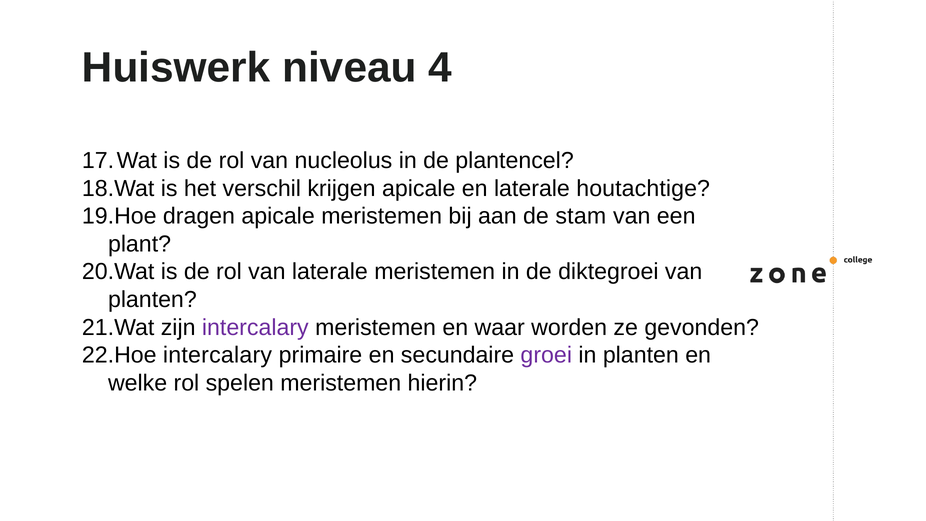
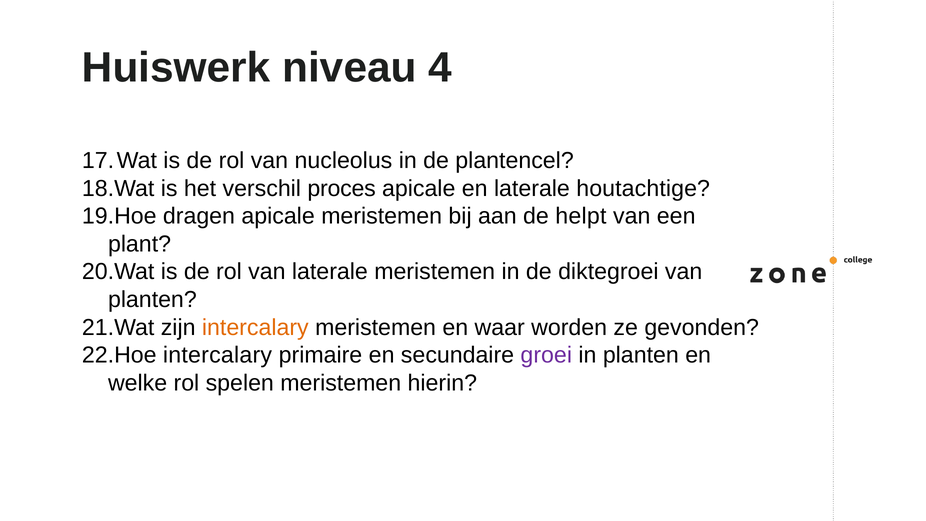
krijgen: krijgen -> proces
stam: stam -> helpt
intercalary at (255, 327) colour: purple -> orange
